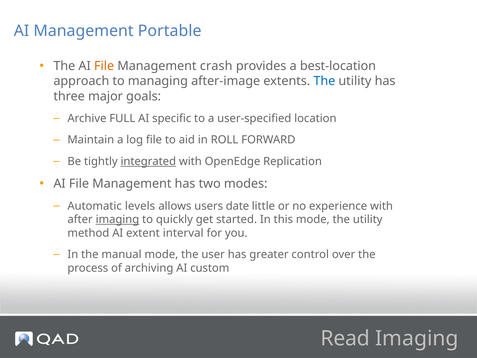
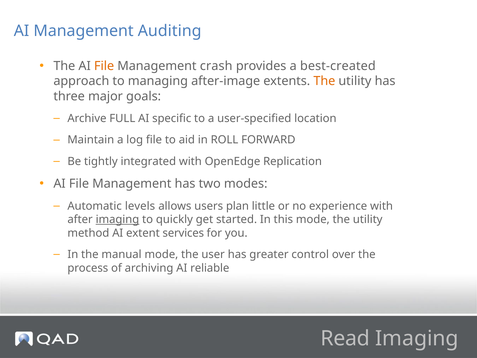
Portable: Portable -> Auditing
best-location: best-location -> best-created
The at (324, 81) colour: blue -> orange
integrated underline: present -> none
date: date -> plan
interval: interval -> services
custom: custom -> reliable
